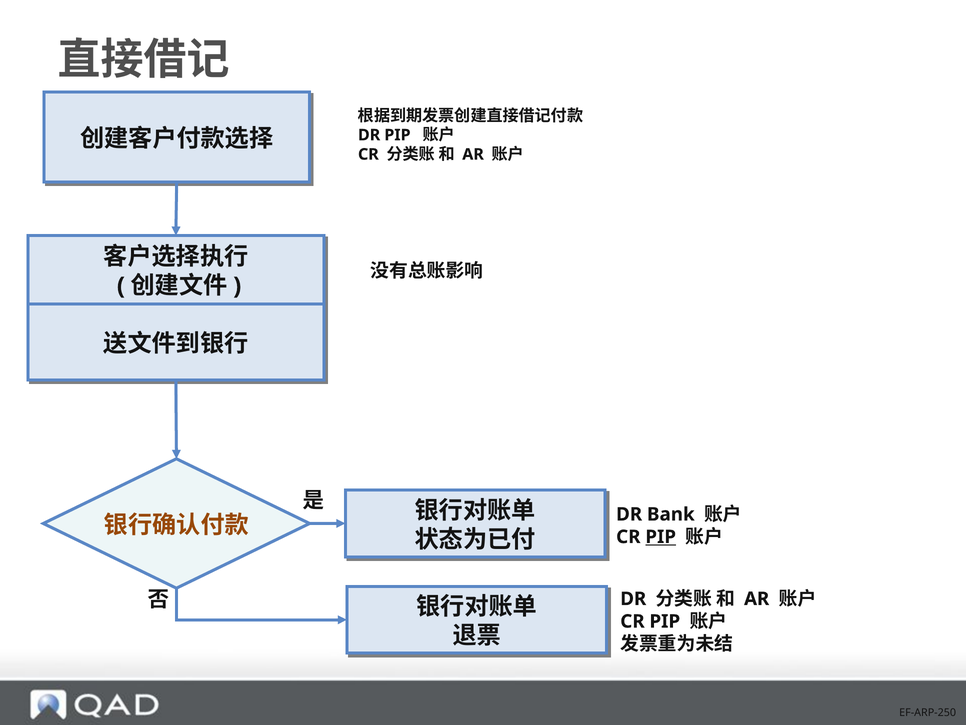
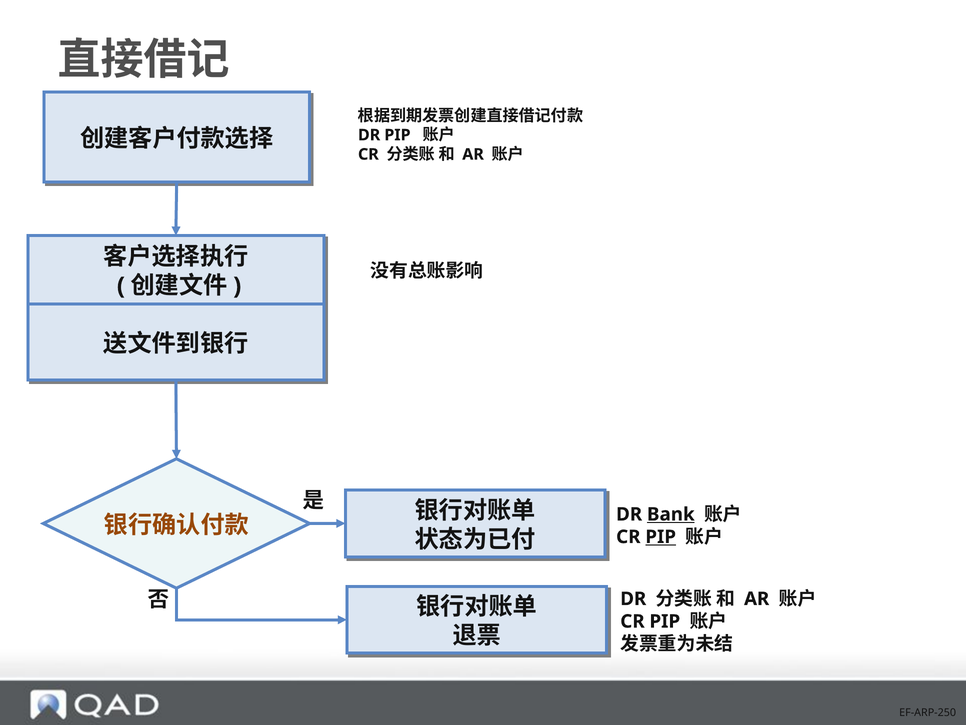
Bank underline: none -> present
